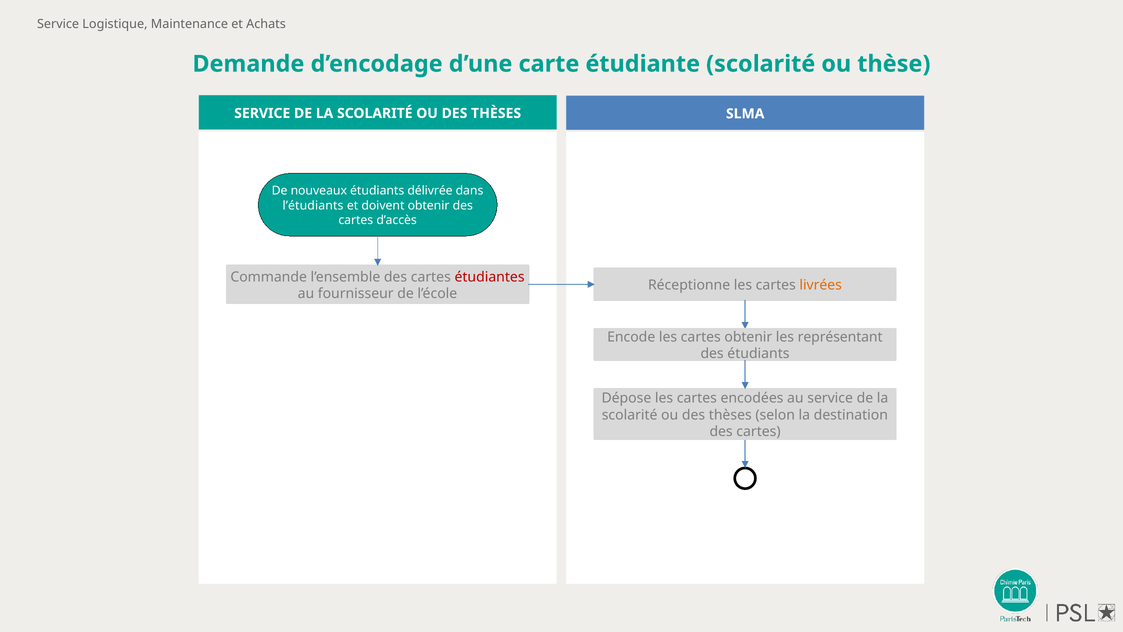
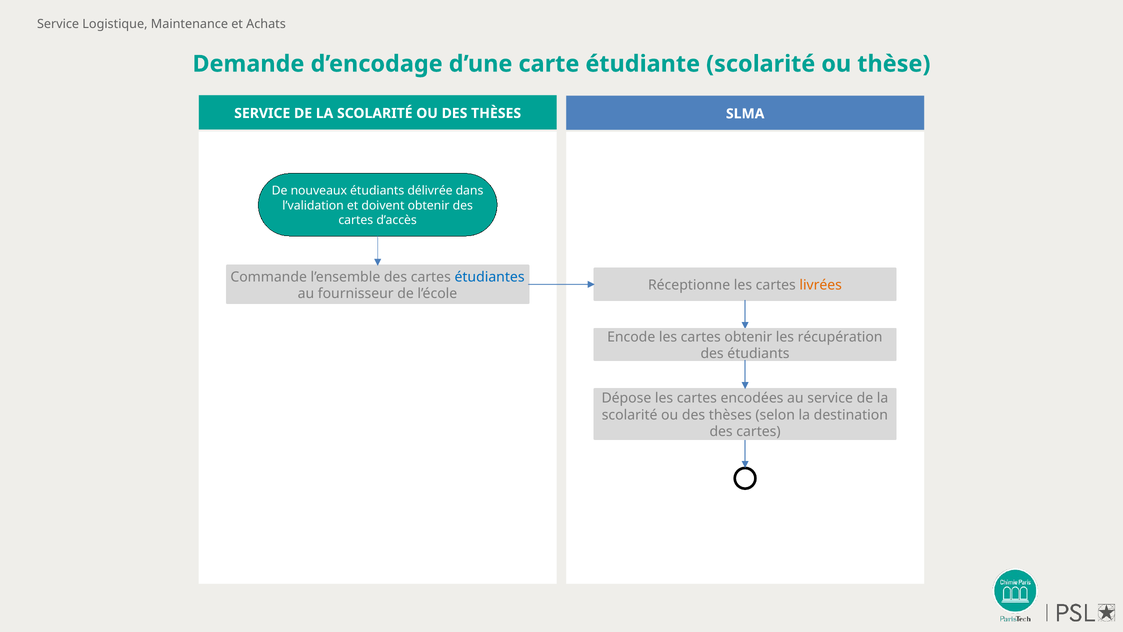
l’étudiants: l’étudiants -> l’validation
étudiantes colour: red -> blue
représentant: représentant -> récupération
